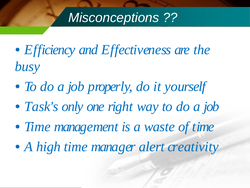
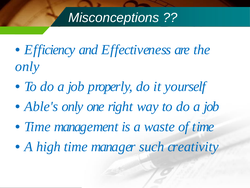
busy at (27, 66): busy -> only
Task's: Task's -> Able's
alert: alert -> such
